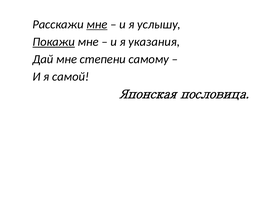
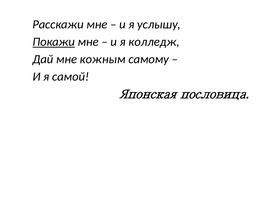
мне at (97, 24) underline: present -> none
указания: указания -> колледж
степени: степени -> кожным
